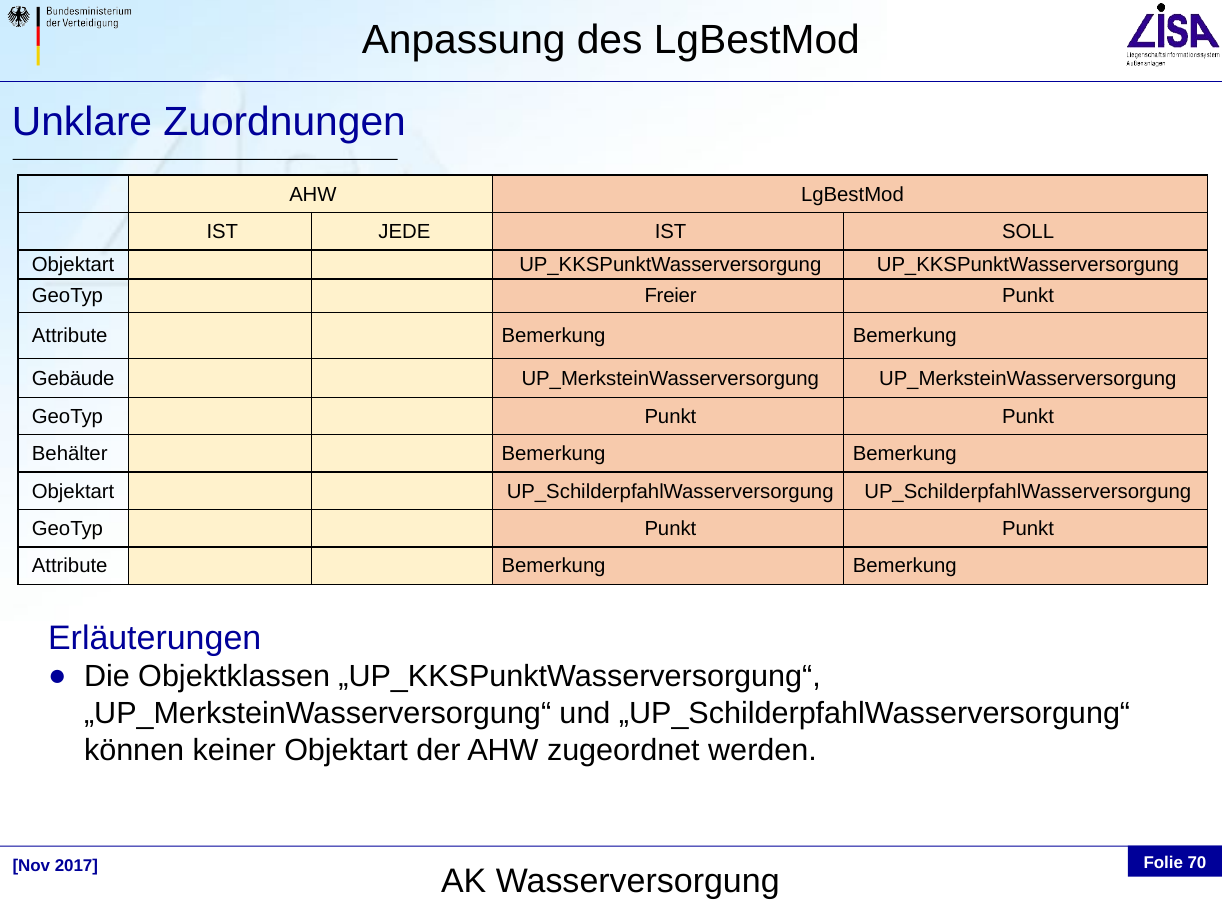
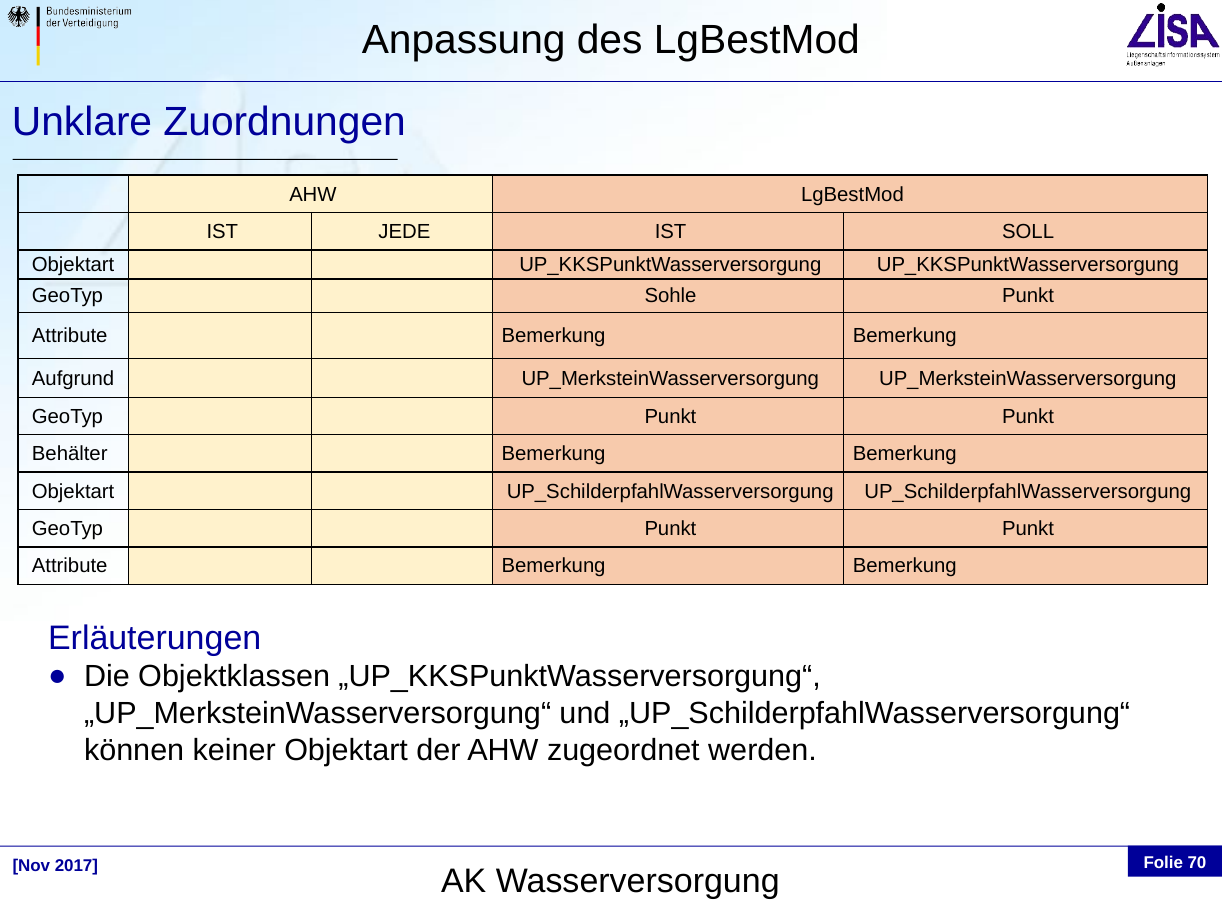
Freier: Freier -> Sohle
Gebäude: Gebäude -> Aufgrund
